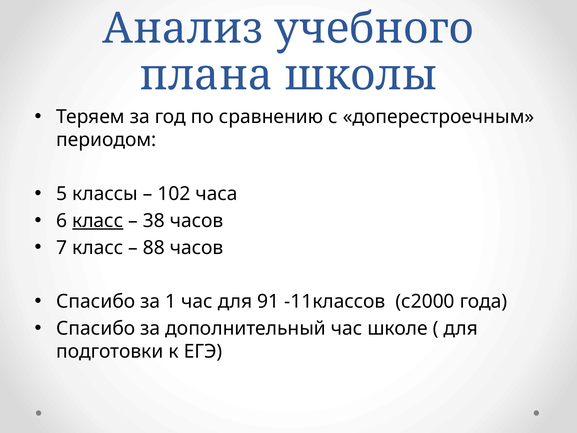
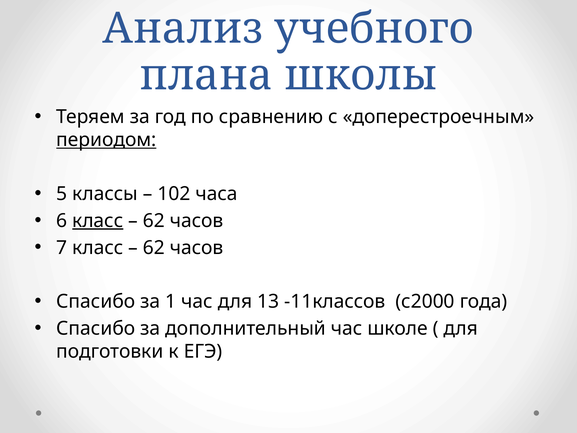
периодом underline: none -> present
38 at (154, 221): 38 -> 62
88 at (154, 248): 88 -> 62
91: 91 -> 13
